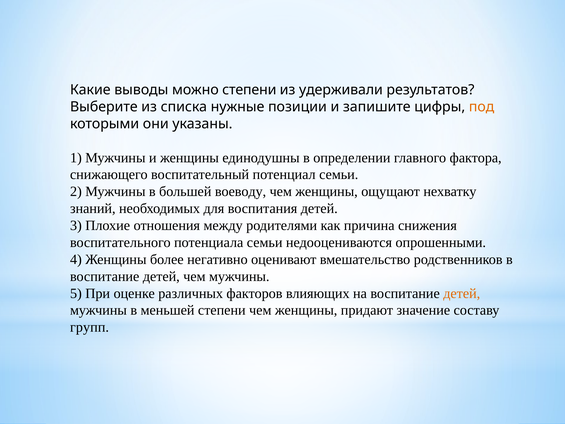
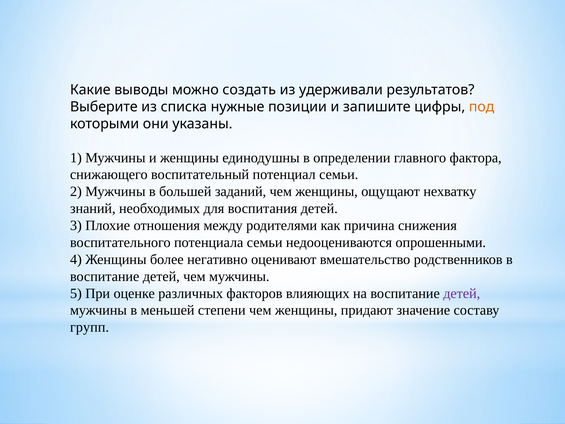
можно степени: степени -> создать
воеводу: воеводу -> заданий
детей at (462, 293) colour: orange -> purple
